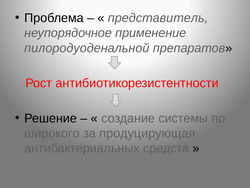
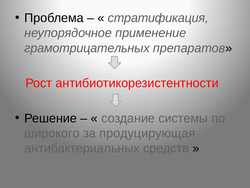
представитель: представитель -> стратификация
пилородуоденальной: пилородуоденальной -> грамотрицательных
